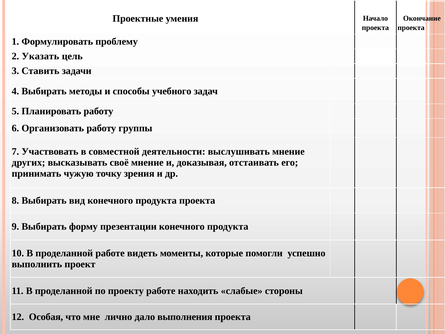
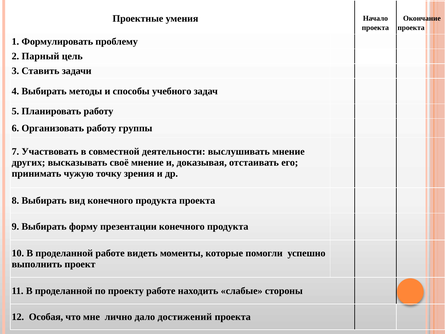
Указать: Указать -> Парный
выполнения: выполнения -> достижений
